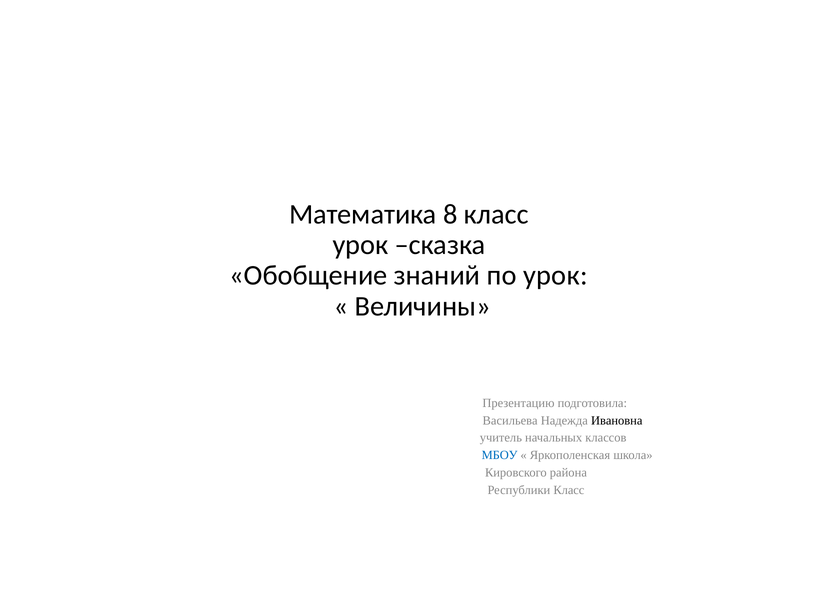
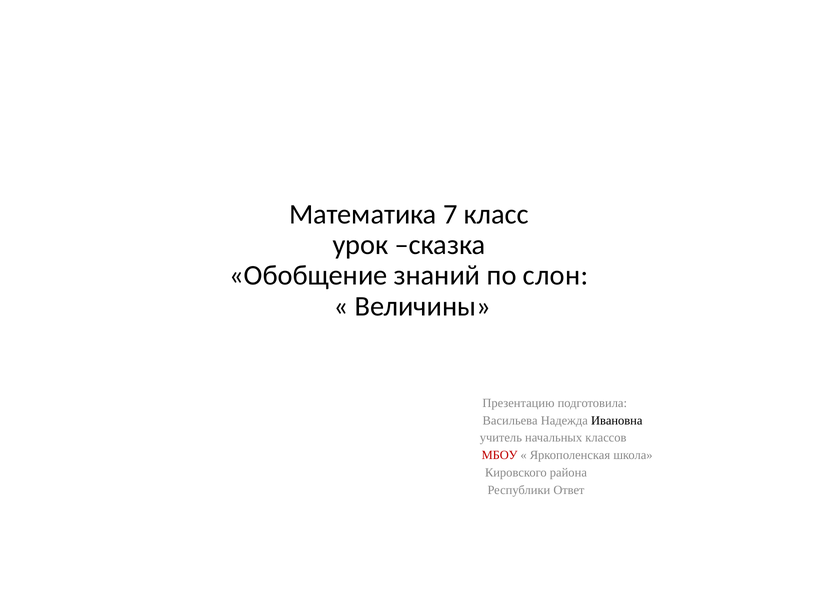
8: 8 -> 7
по урок: урок -> слон
МБОУ colour: blue -> red
Республики Класс: Класс -> Ответ
